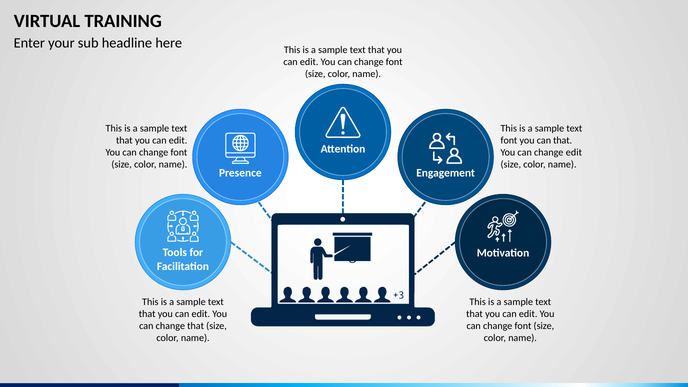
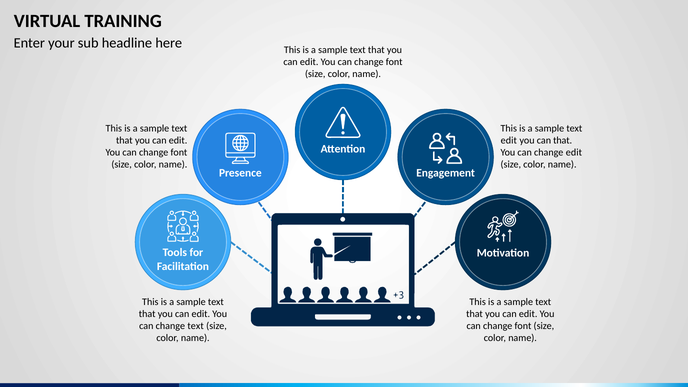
font at (509, 141): font -> edit
change that: that -> text
